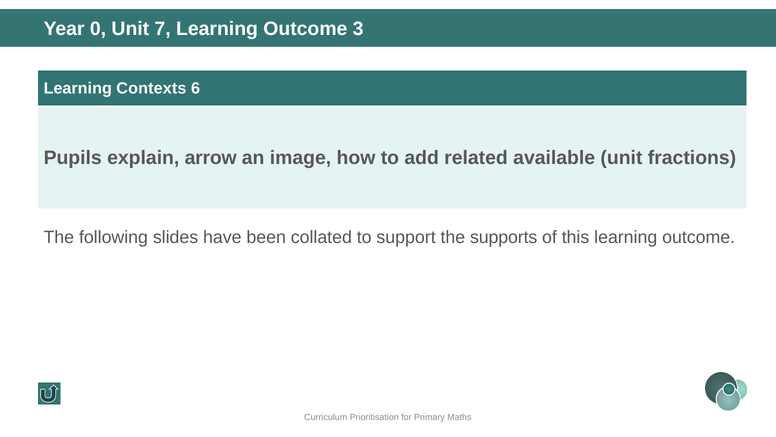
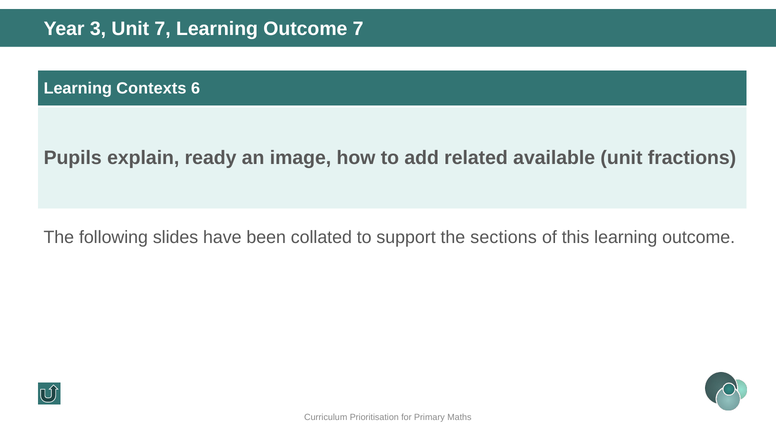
0: 0 -> 3
Outcome 3: 3 -> 7
arrow: arrow -> ready
supports: supports -> sections
